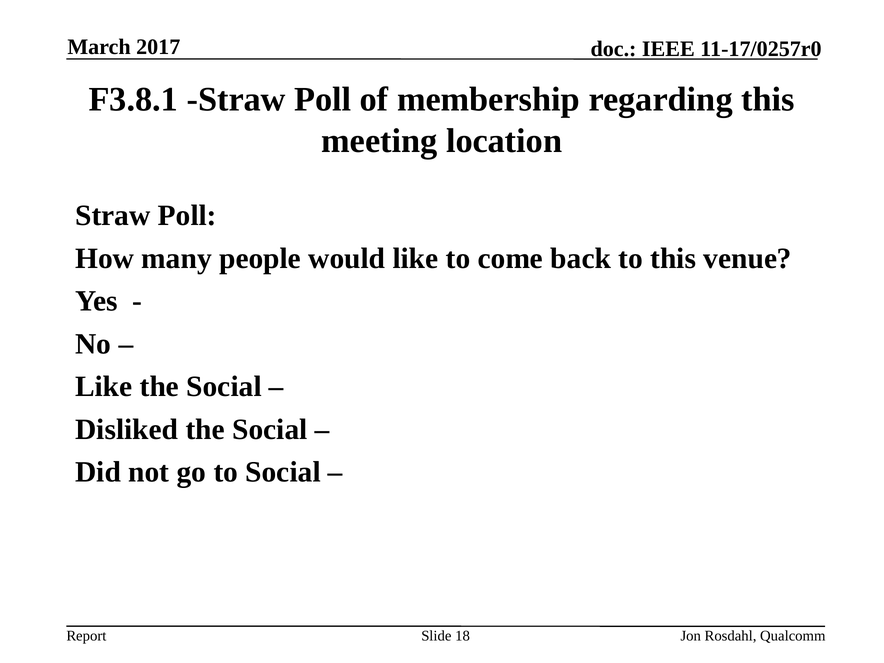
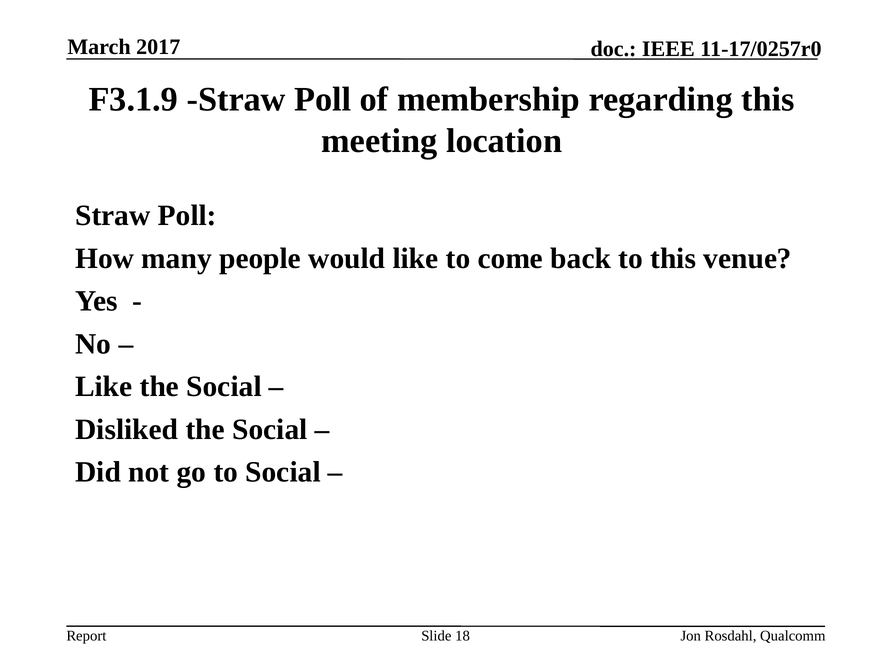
F3.8.1: F3.8.1 -> F3.1.9
